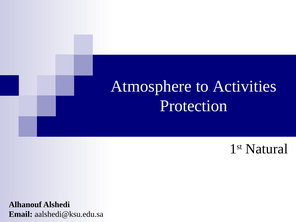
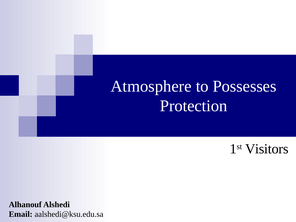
Activities: Activities -> Possesses
Natural: Natural -> Visitors
